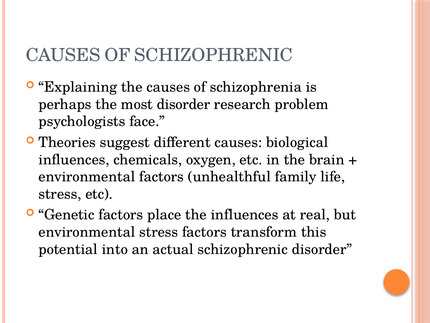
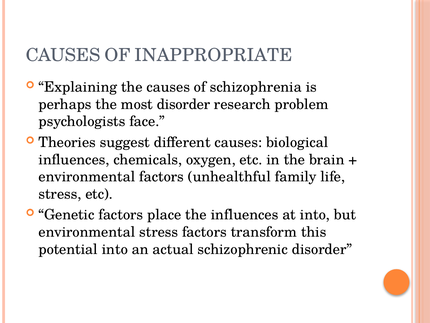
OF SCHIZOPHRENIC: SCHIZOPHRENIC -> INAPPROPRIATE
at real: real -> into
